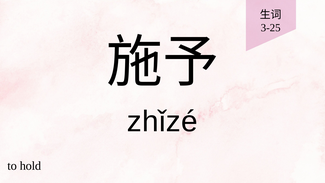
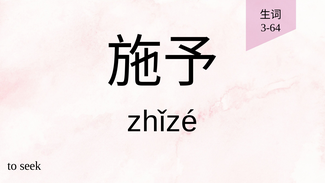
3-25: 3-25 -> 3-64
hold: hold -> seek
